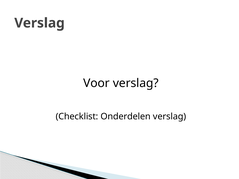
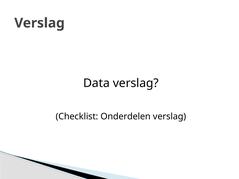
Voor: Voor -> Data
